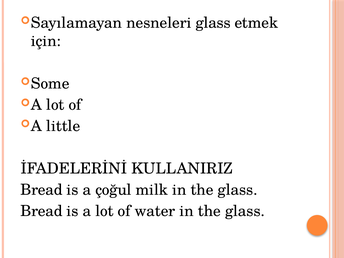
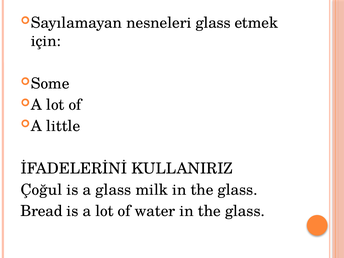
Bread at (41, 190): Bread -> Çoğul
a çoğul: çoğul -> glass
